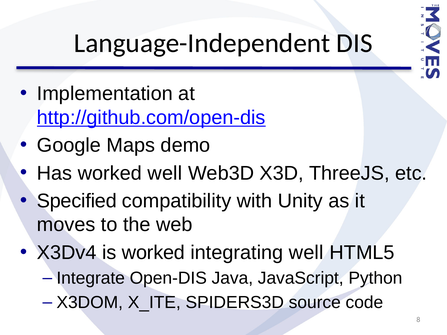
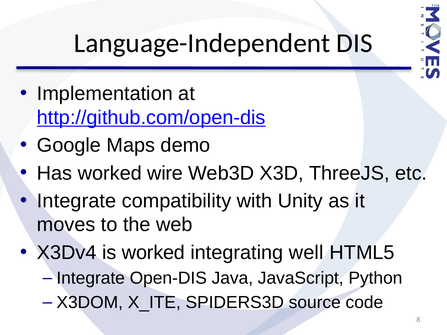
worked well: well -> wire
Specified at (77, 201): Specified -> Integrate
